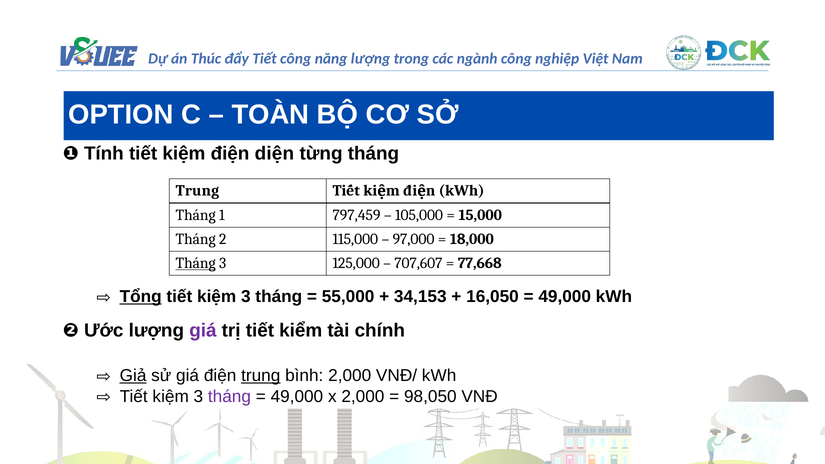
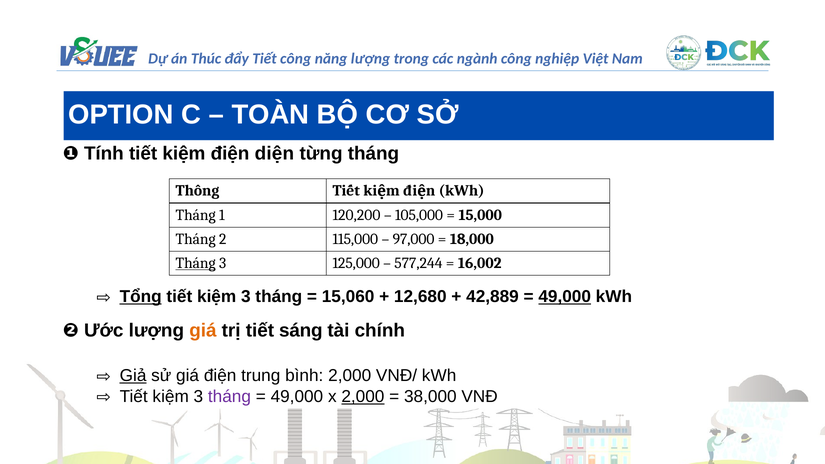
Trung at (197, 191): Trung -> Thống
797,459: 797,459 -> 120,200
707,607: 707,607 -> 577,244
77,668: 77,668 -> 16,002
55,000: 55,000 -> 15,060
34,153: 34,153 -> 12,680
16,050: 16,050 -> 42,889
49,000 at (565, 296) underline: none -> present
giá at (203, 330) colour: purple -> orange
kiểm: kiểm -> sáng
trung at (261, 376) underline: present -> none
2,000 at (363, 396) underline: none -> present
98,050: 98,050 -> 38,000
